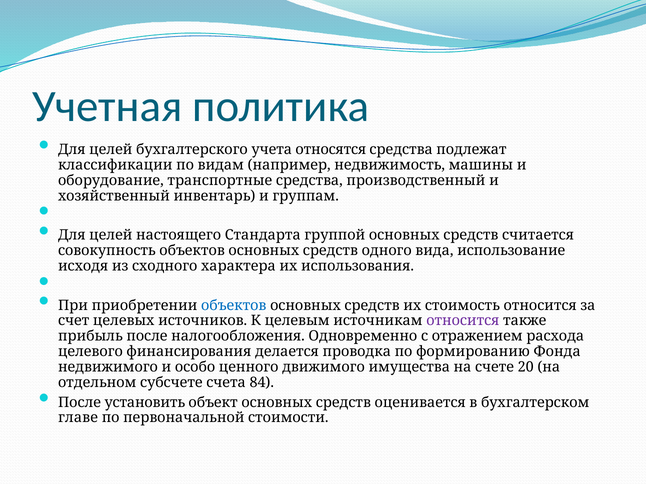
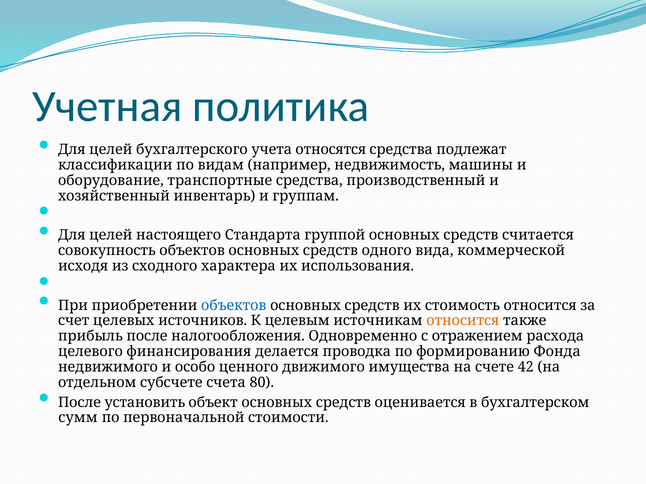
использование: использование -> коммерческой
относится at (463, 321) colour: purple -> orange
20: 20 -> 42
84: 84 -> 80
главе: главе -> сумм
